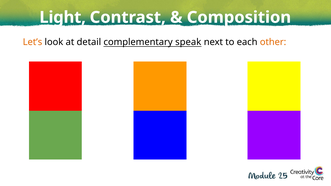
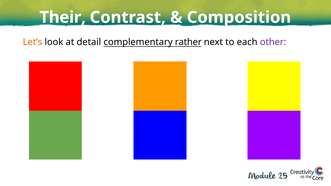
Light: Light -> Their
speak: speak -> rather
other colour: orange -> purple
